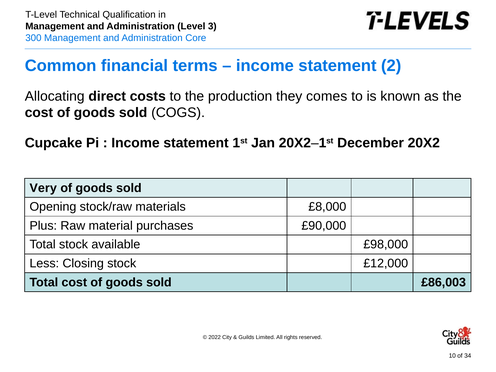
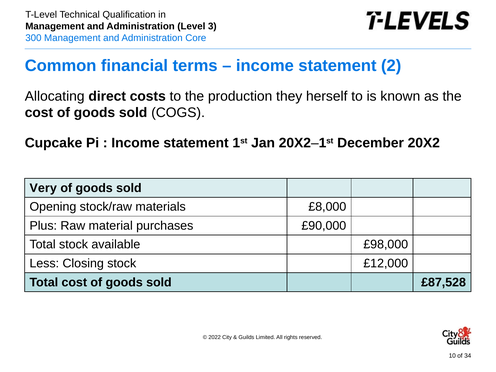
comes: comes -> herself
£86,003: £86,003 -> £87,528
